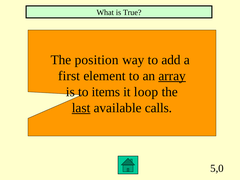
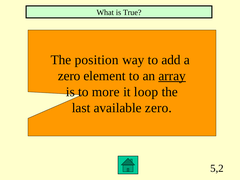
first at (69, 76): first -> zero
items: items -> more
last underline: present -> none
available calls: calls -> zero
5,0: 5,0 -> 5,2
